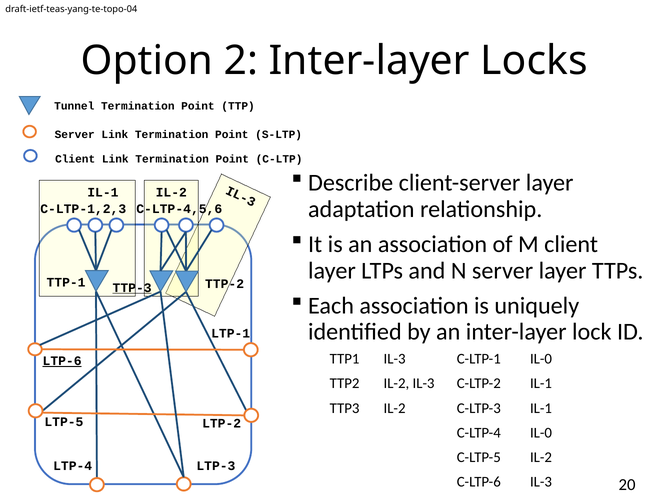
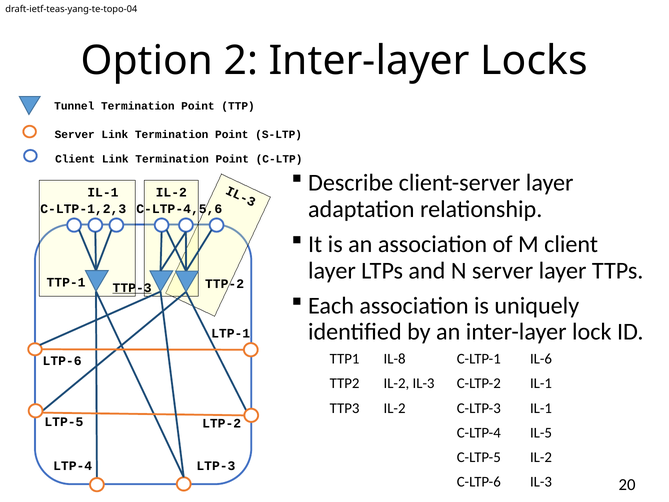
TTP1 IL-3: IL-3 -> IL-8
C-LTP-1 IL-0: IL-0 -> IL-6
LTP-6 underline: present -> none
C-LTP-4 IL-0: IL-0 -> IL-5
